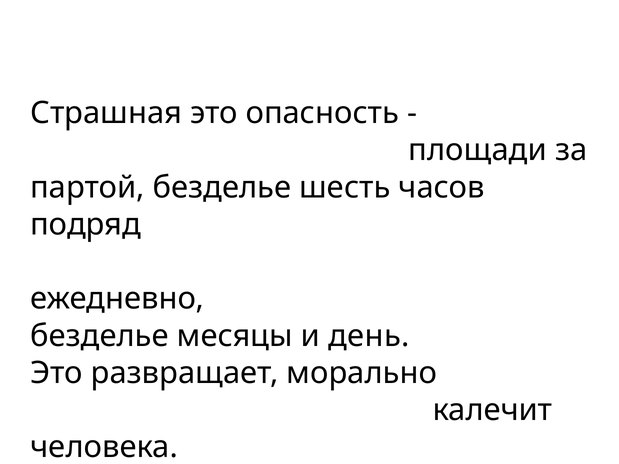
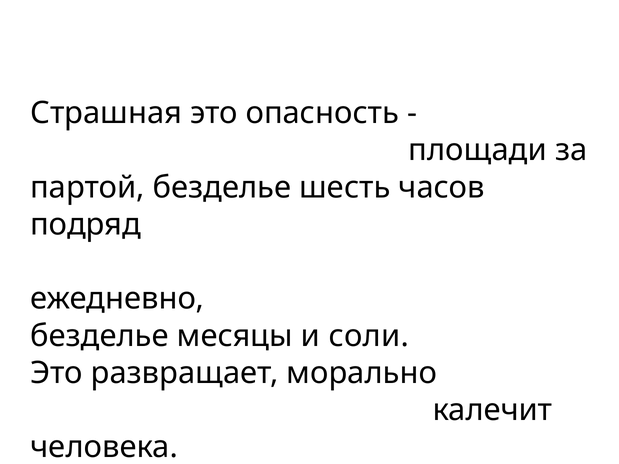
день: день -> соли
